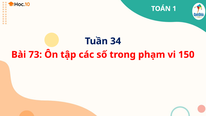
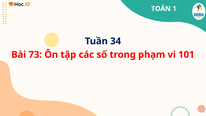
150: 150 -> 101
